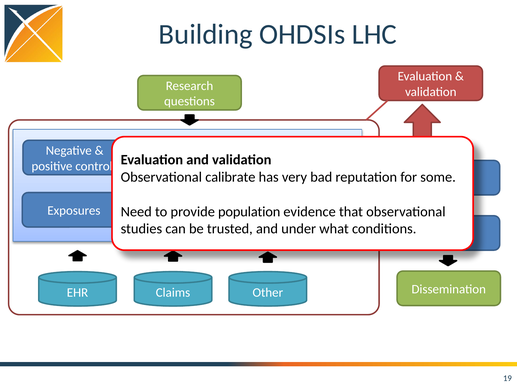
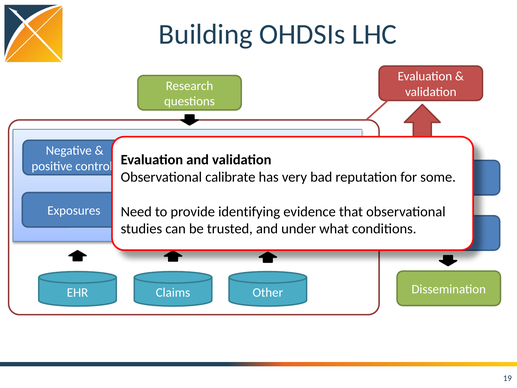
population: population -> identifying
